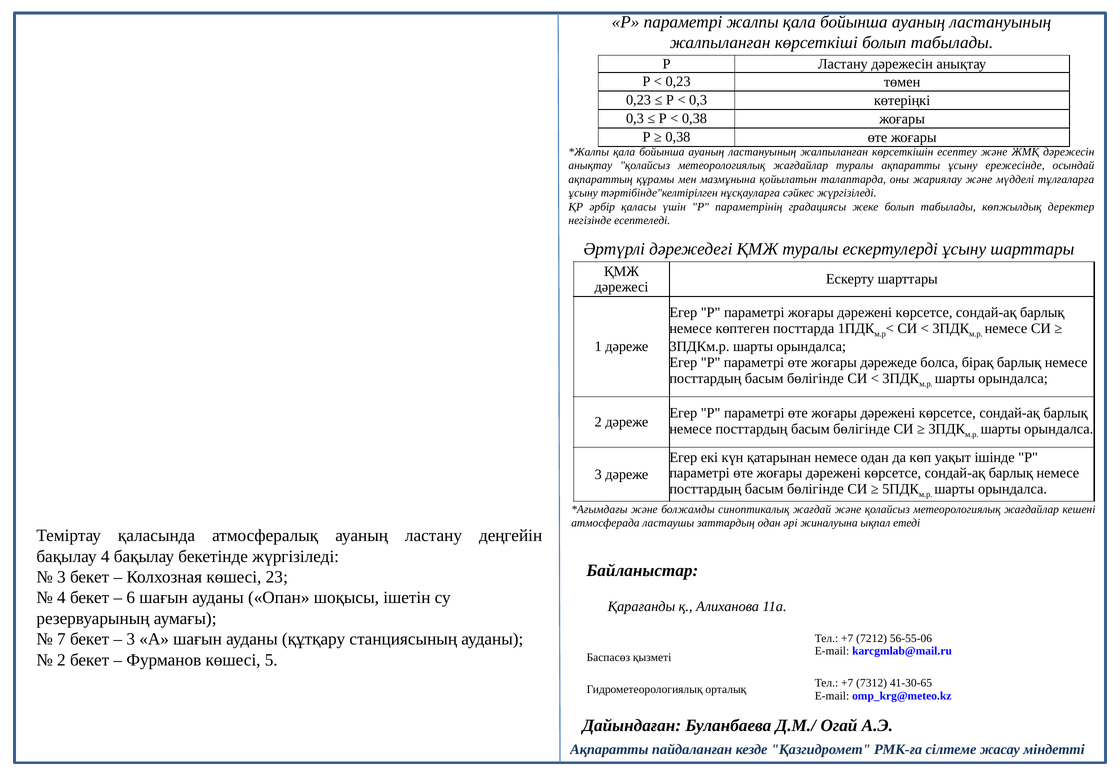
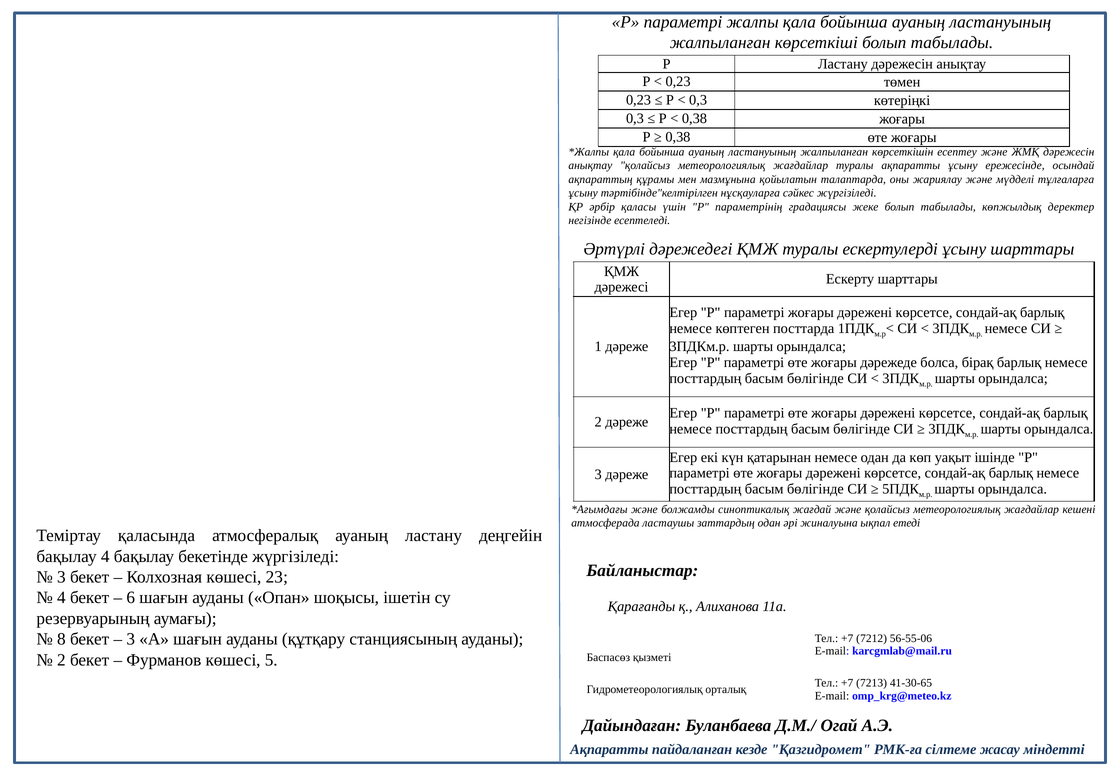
7: 7 -> 8
7312: 7312 -> 7213
